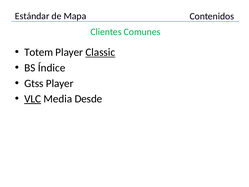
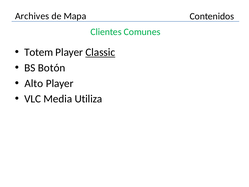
Estándar: Estándar -> Archives
Índice: Índice -> Botón
Gtss: Gtss -> Alto
VLC underline: present -> none
Desde: Desde -> Utiliza
